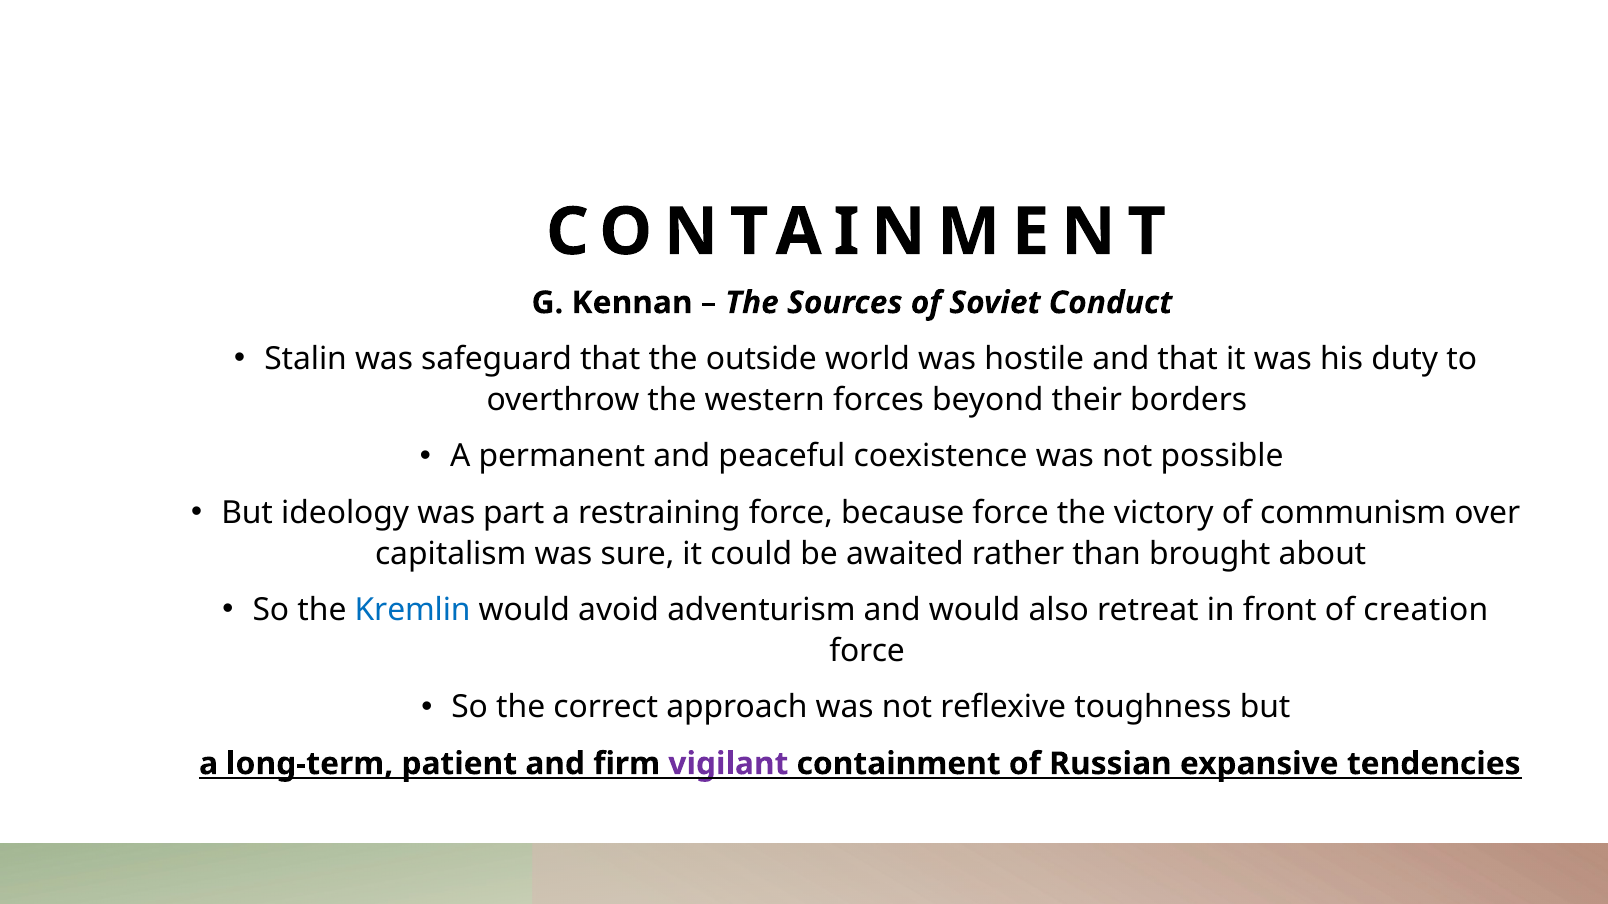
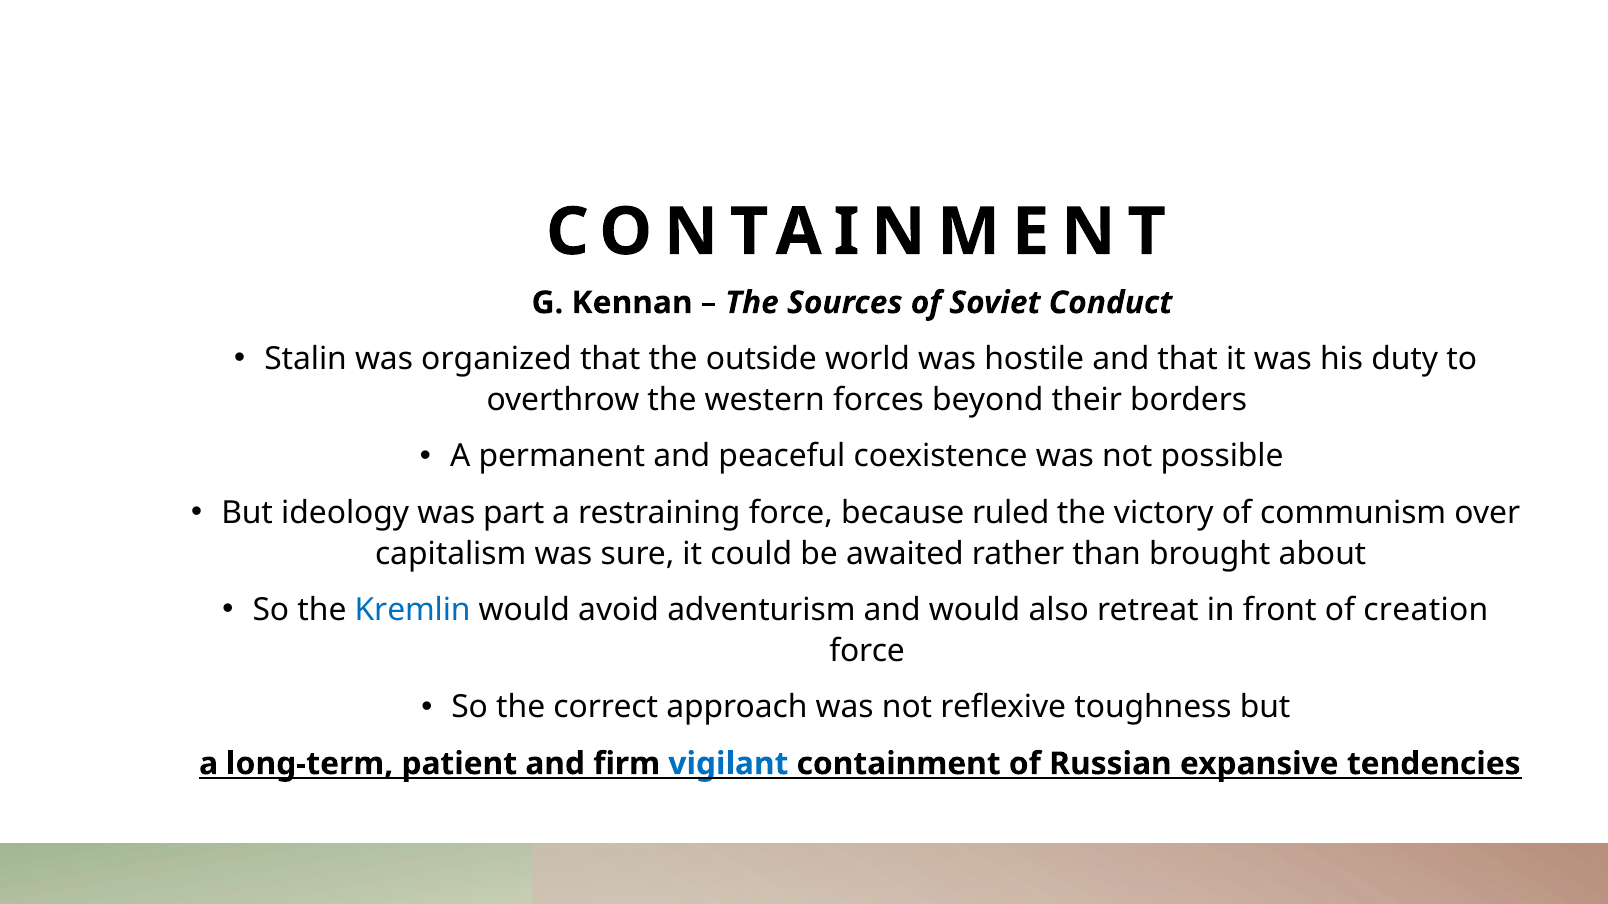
safeguard: safeguard -> organized
because force: force -> ruled
vigilant colour: purple -> blue
